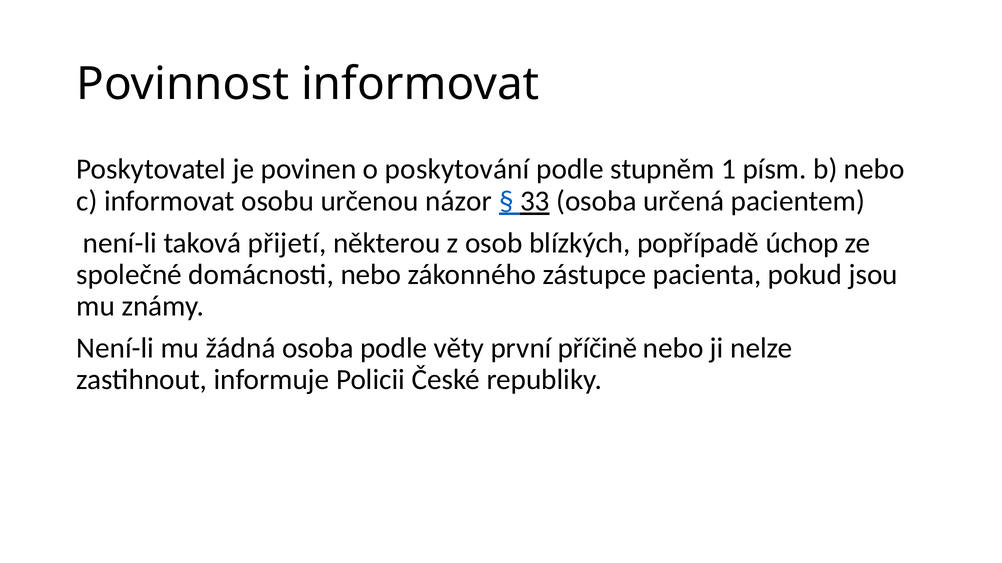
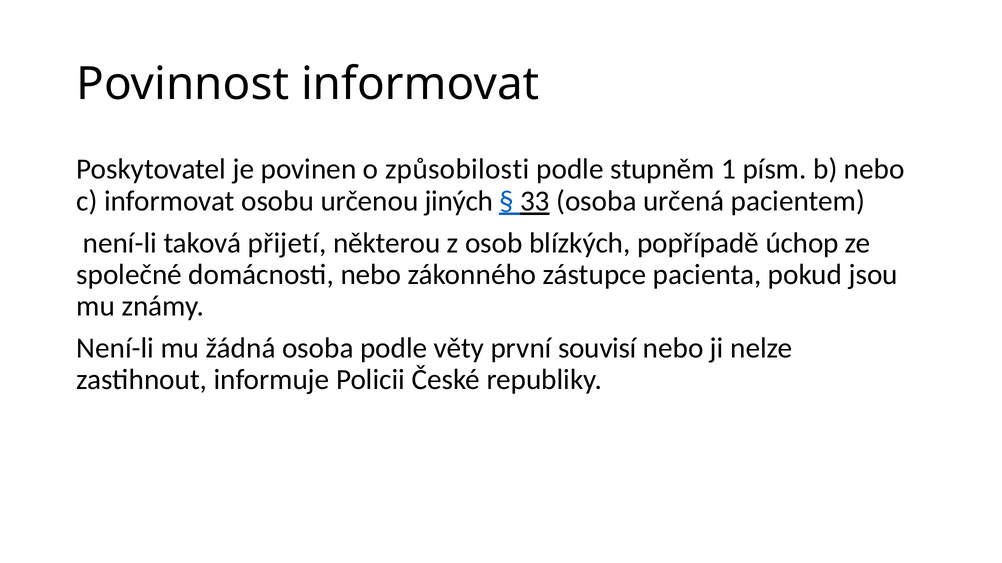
poskytování: poskytování -> způsobilosti
názor: názor -> jiných
příčině: příčině -> souvisí
